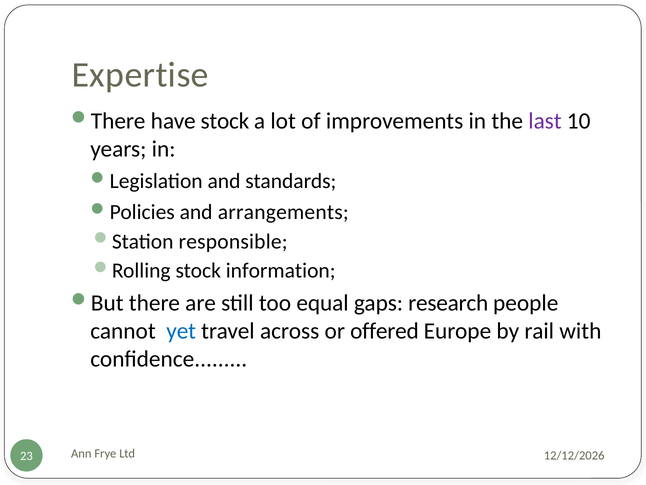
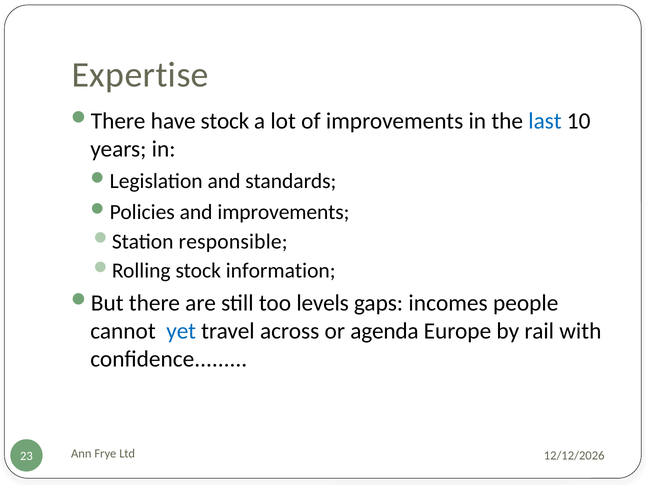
last colour: purple -> blue
and arrangements: arrangements -> improvements
equal: equal -> levels
research: research -> incomes
offered: offered -> agenda
